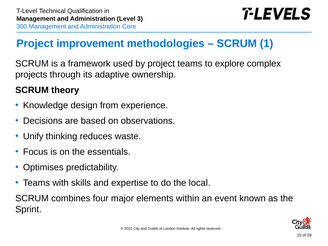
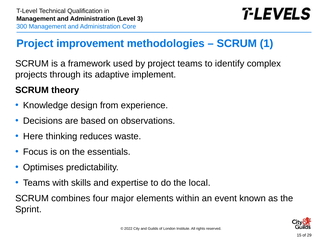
explore: explore -> identify
ownership: ownership -> implement
Unify: Unify -> Here
